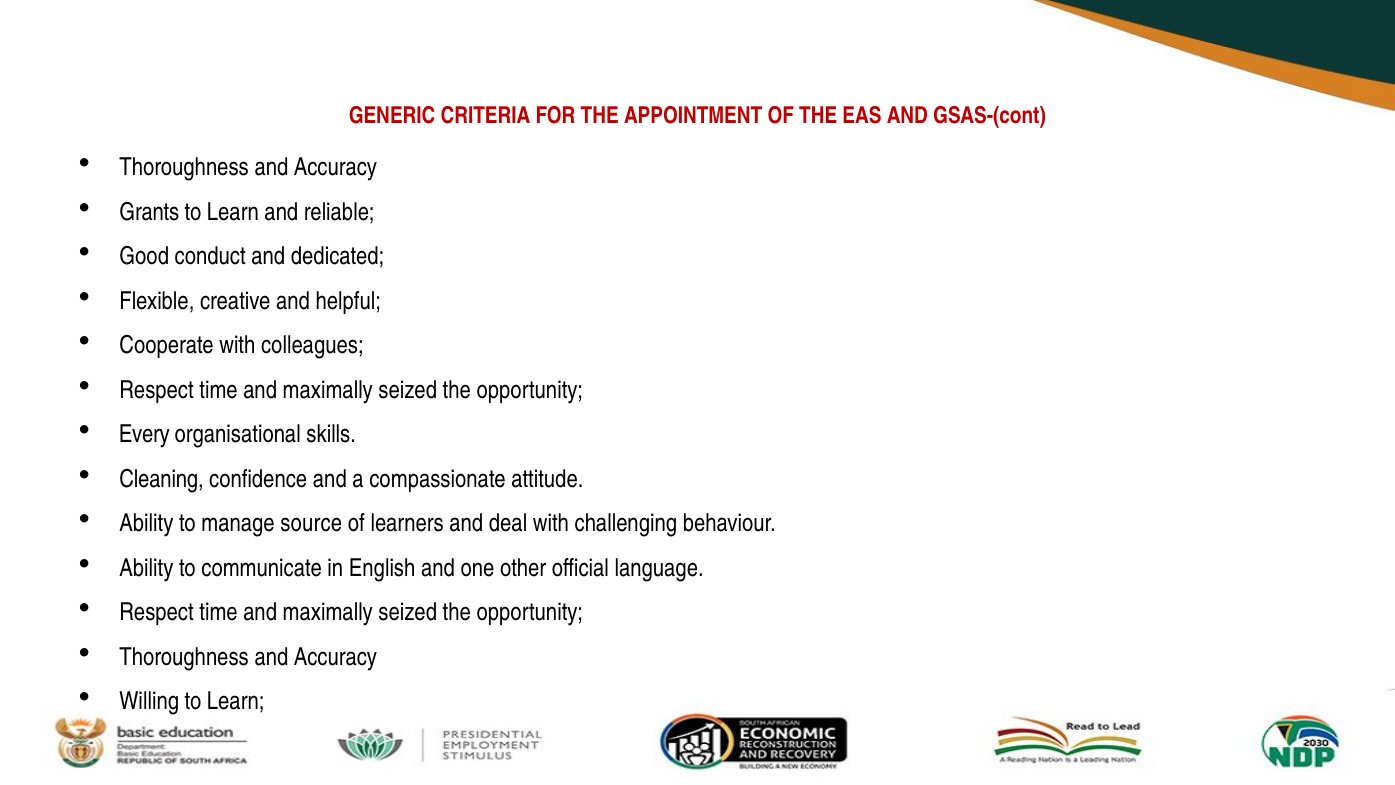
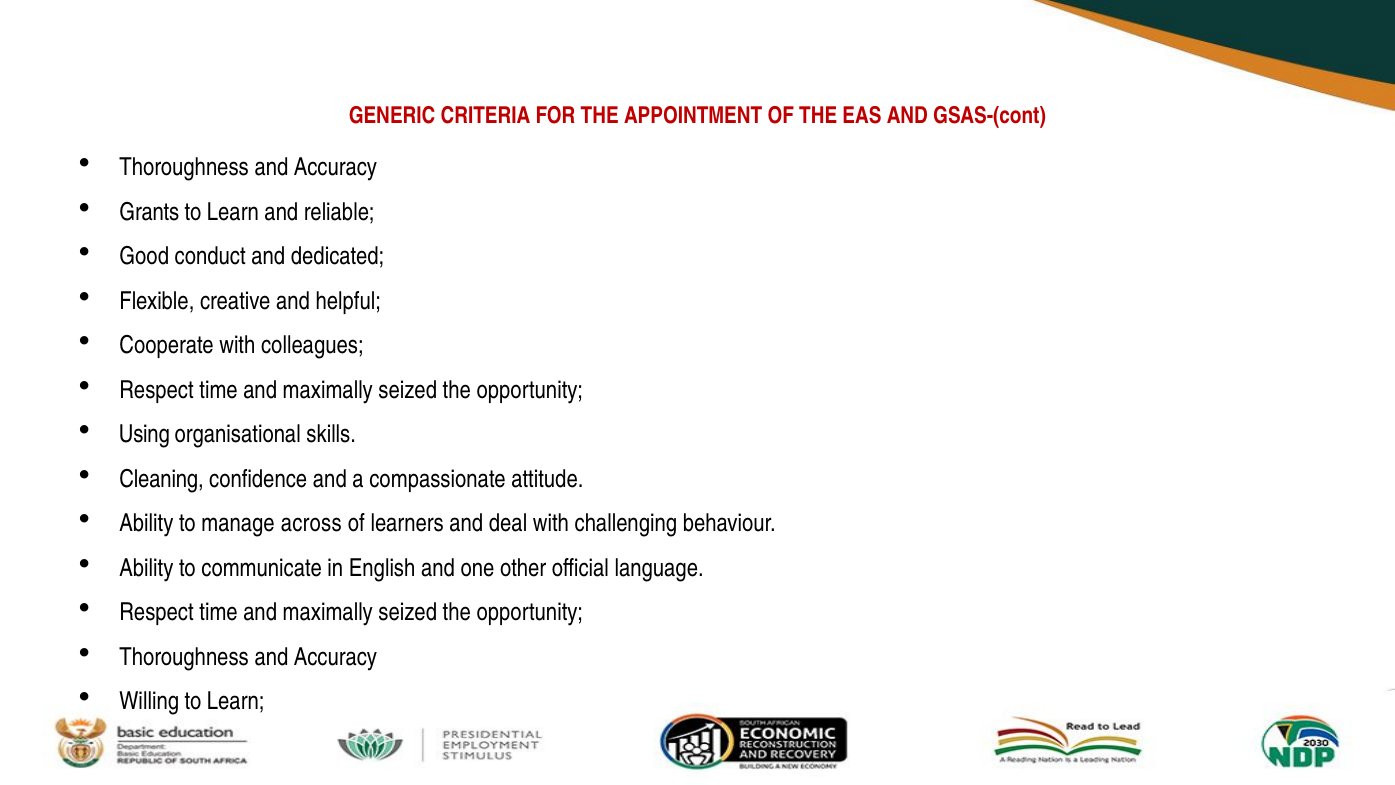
Every: Every -> Using
source: source -> across
